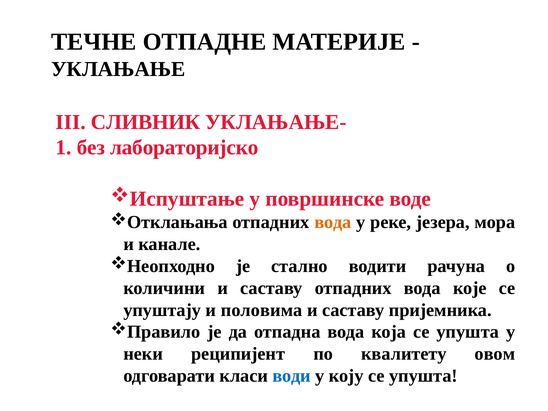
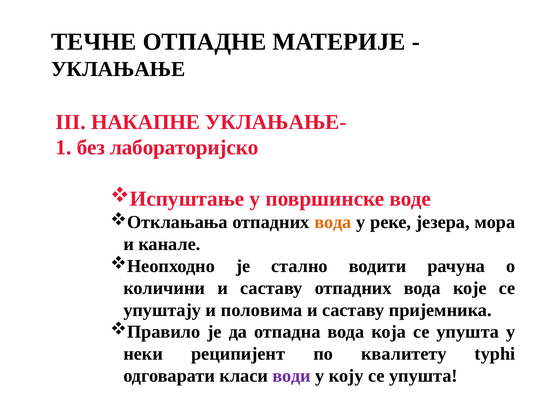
СЛИВНИК: СЛИВНИК -> НАКАПНЕ
овом: овом -> typhi
води colour: blue -> purple
